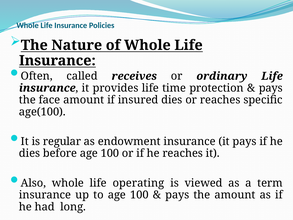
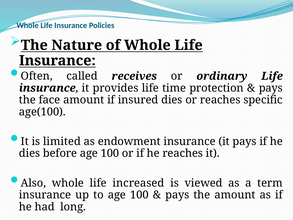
regular: regular -> limited
operating: operating -> increased
